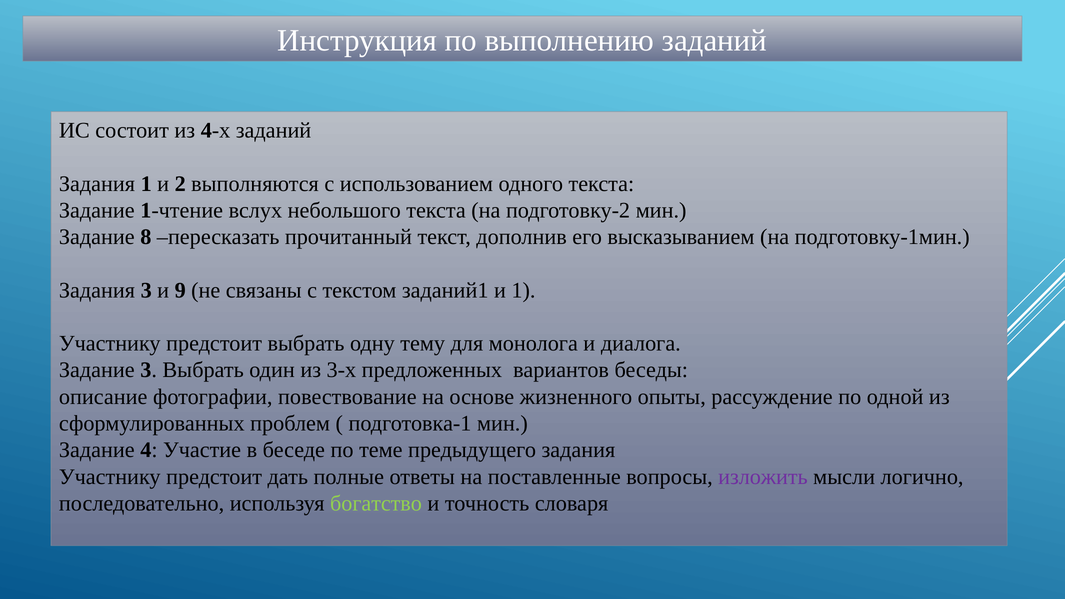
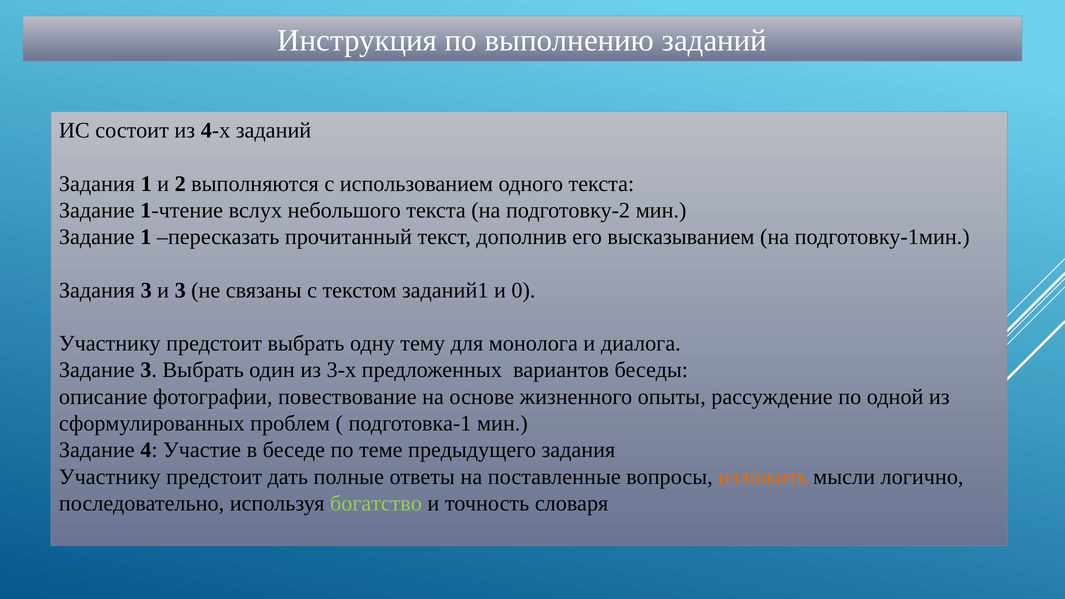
Задание 8: 8 -> 1
и 9: 9 -> 3
и 1: 1 -> 0
изложить colour: purple -> orange
